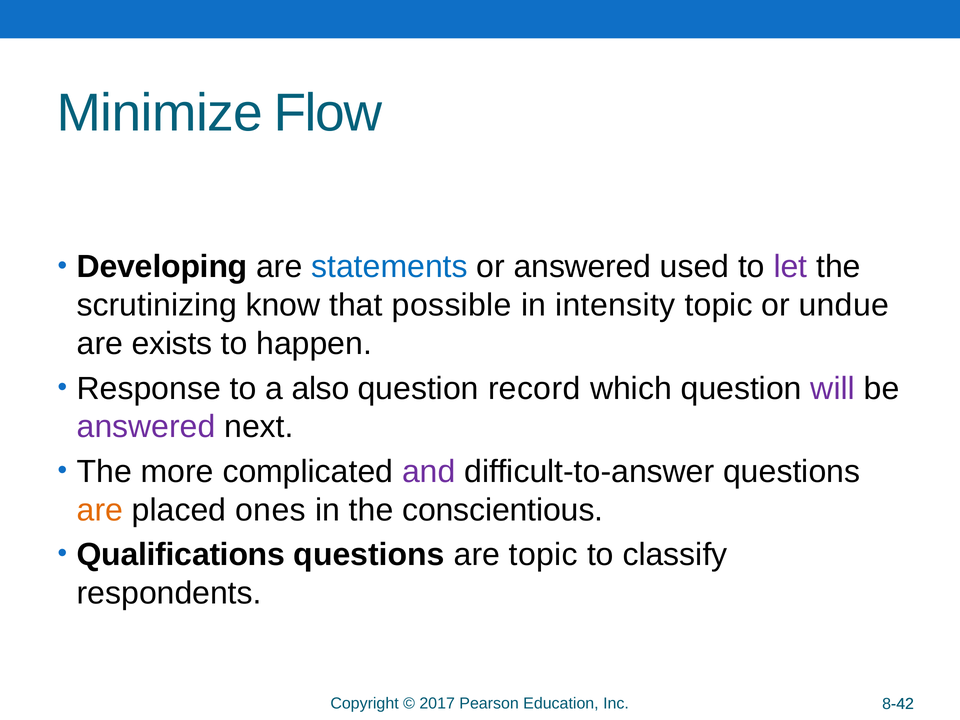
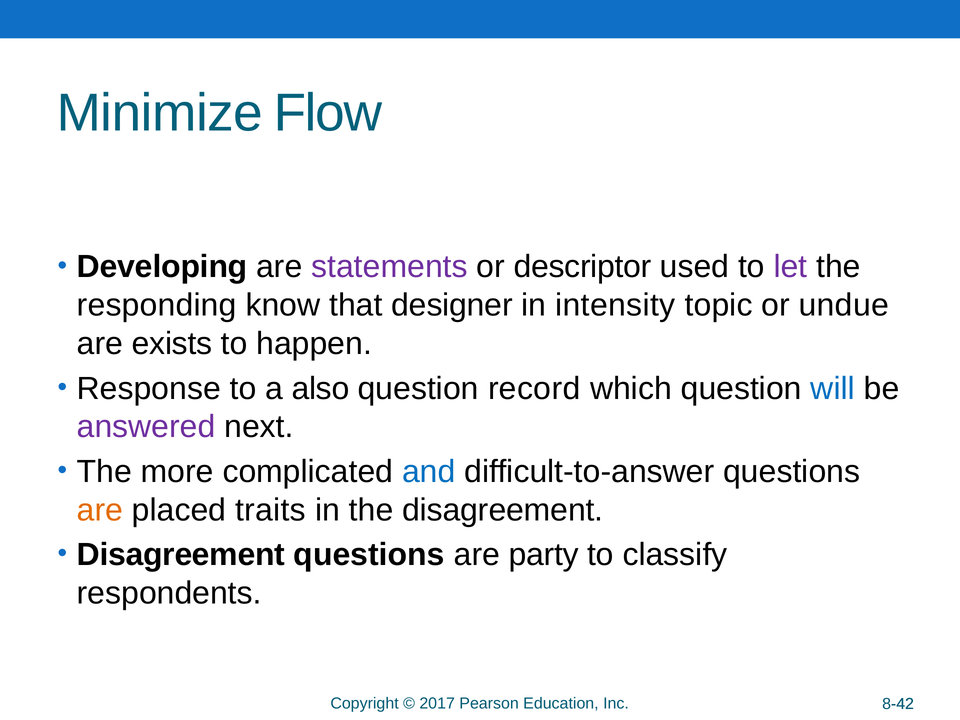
statements colour: blue -> purple
or answered: answered -> descriptor
scrutinizing: scrutinizing -> responding
possible: possible -> designer
will colour: purple -> blue
and colour: purple -> blue
ones: ones -> traits
the conscientious: conscientious -> disagreement
Qualifications at (181, 555): Qualifications -> Disagreement
are topic: topic -> party
